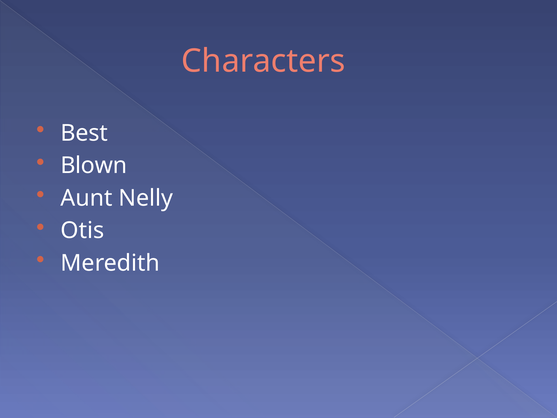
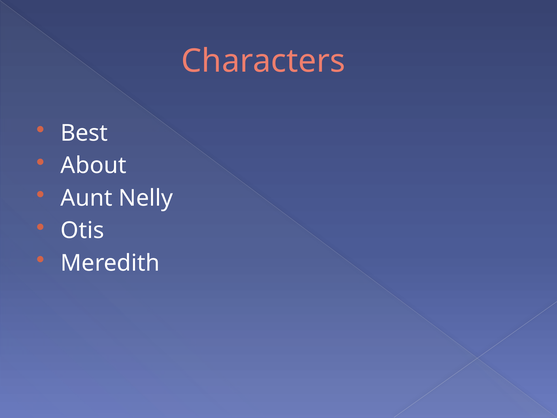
Blown: Blown -> About
